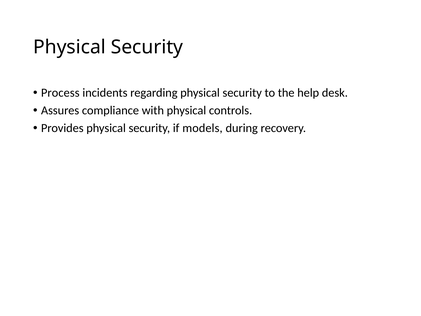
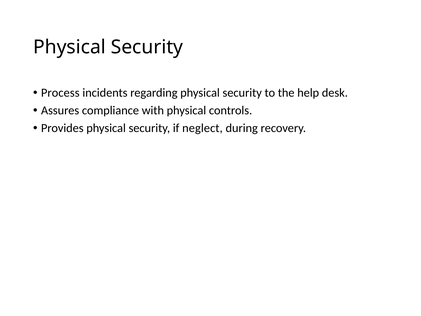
models: models -> neglect
